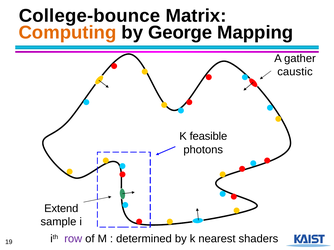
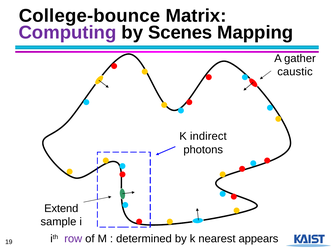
Computing colour: orange -> purple
George: George -> Scenes
feasible: feasible -> indirect
shaders: shaders -> appears
